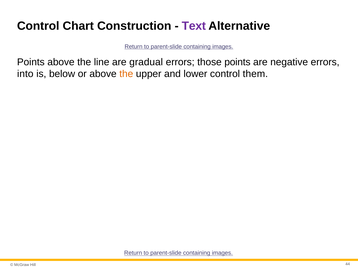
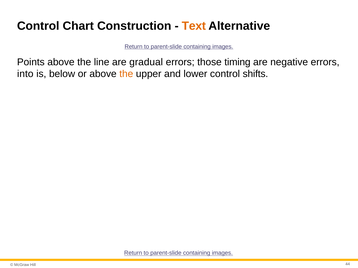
Text colour: purple -> orange
those points: points -> timing
them: them -> shifts
